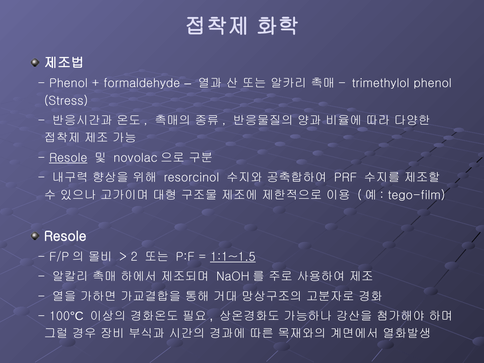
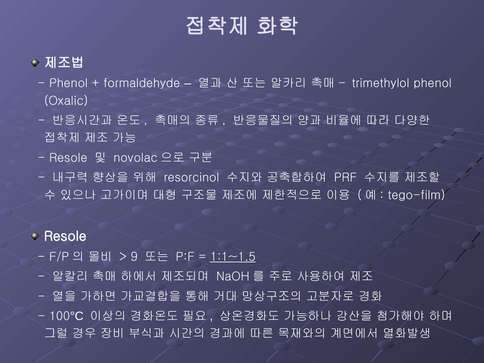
Stress: Stress -> Oxalic
Resole at (68, 158) underline: present -> none
2: 2 -> 9
